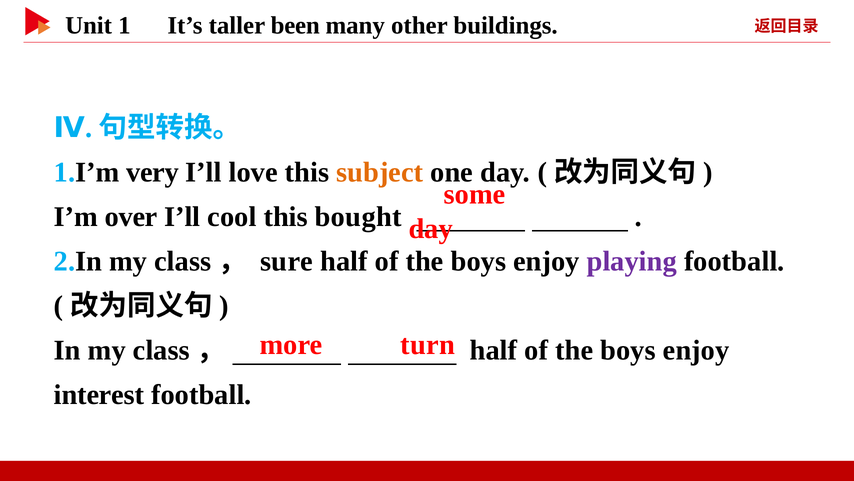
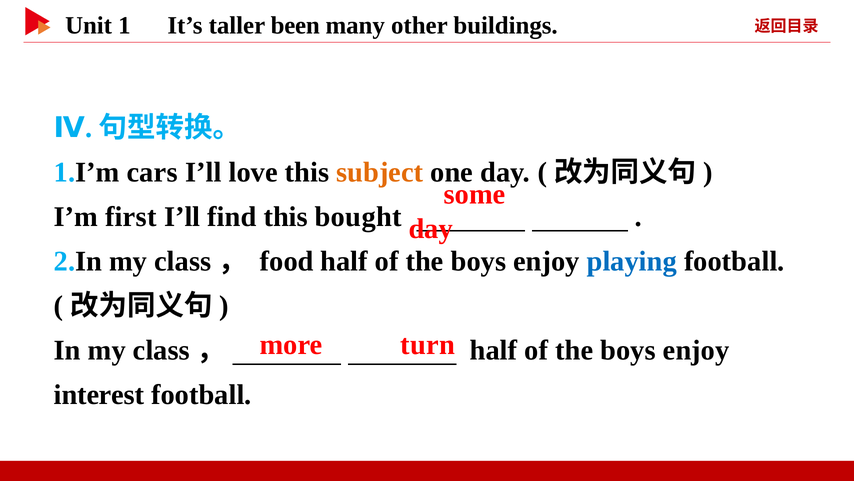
very: very -> cars
over: over -> first
cool: cool -> find
sure: sure -> food
playing colour: purple -> blue
